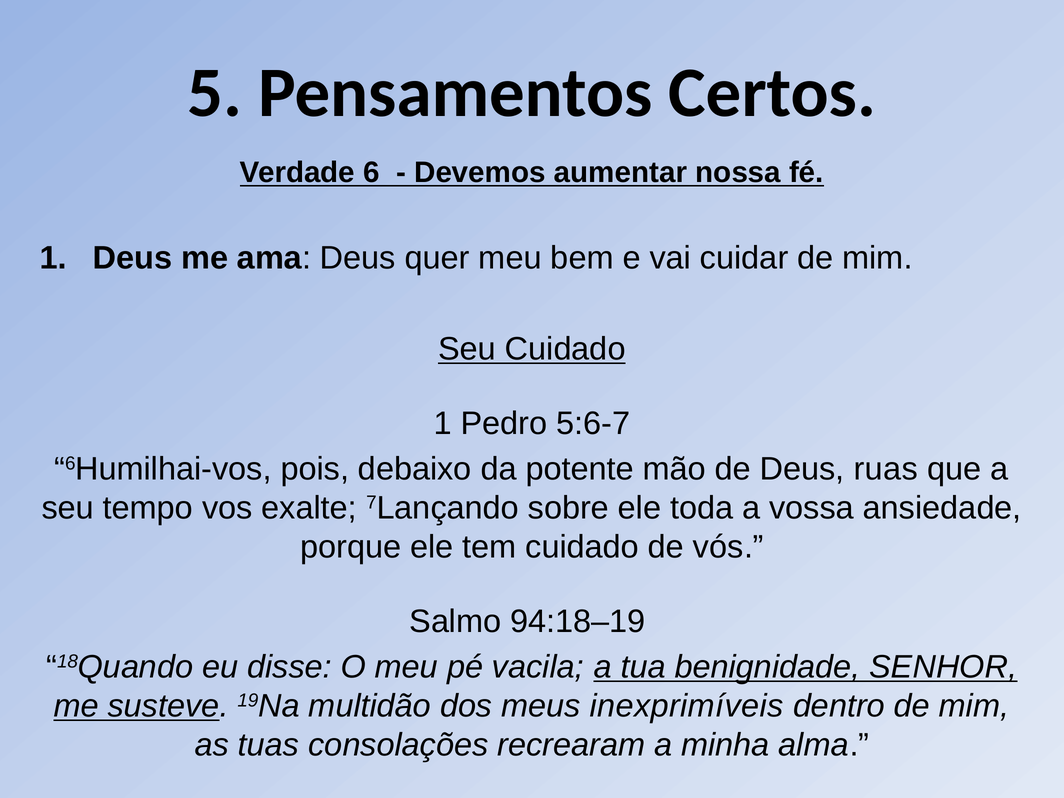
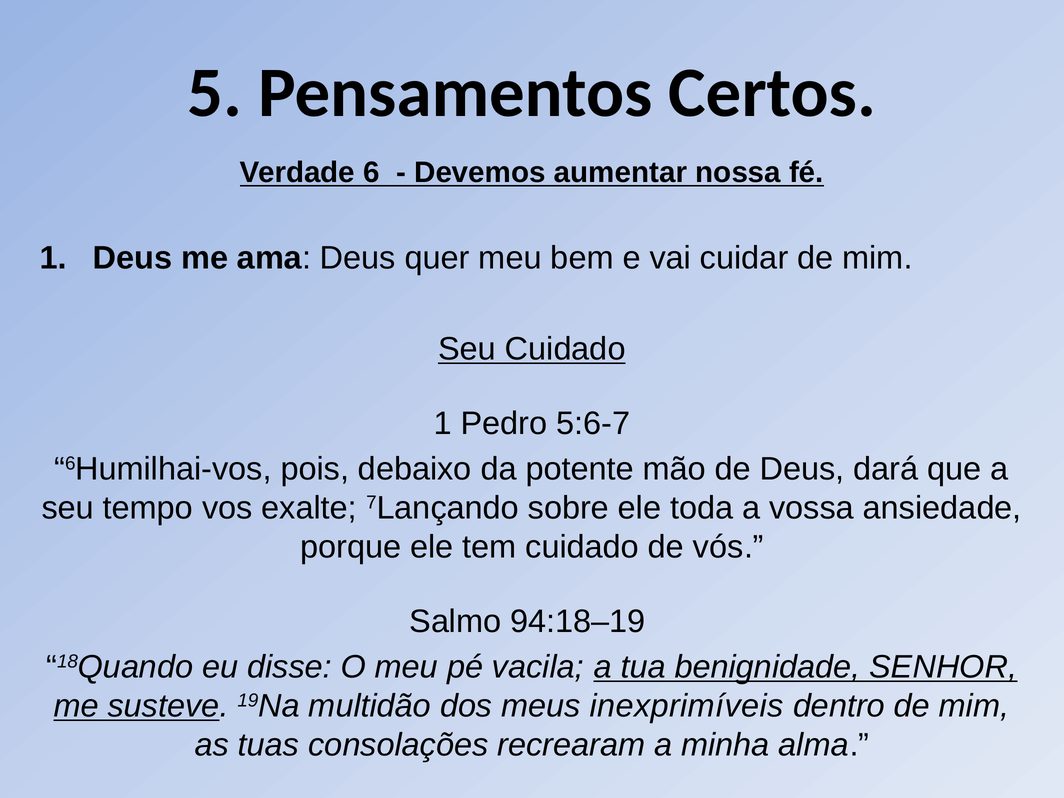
ruas: ruas -> dará
